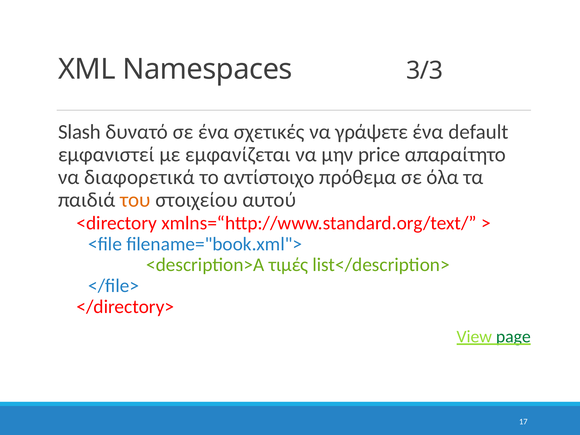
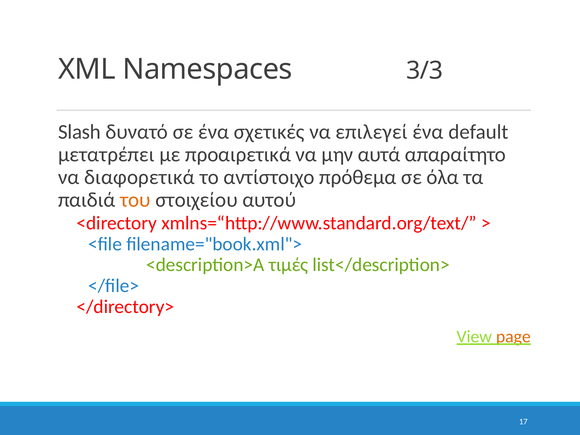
γράψετε: γράψετε -> επιλεγεί
εμφανιστεί: εμφανιστεί -> μετατρέπει
εμφανίζεται: εμφανίζεται -> προαιρετικά
price: price -> αυτά
page colour: green -> orange
